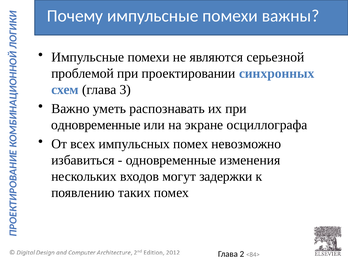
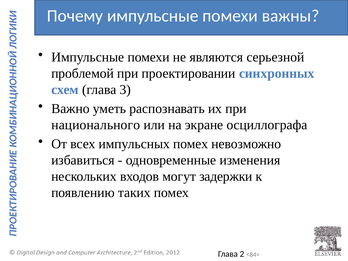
одновременные at (96, 125): одновременные -> национального
